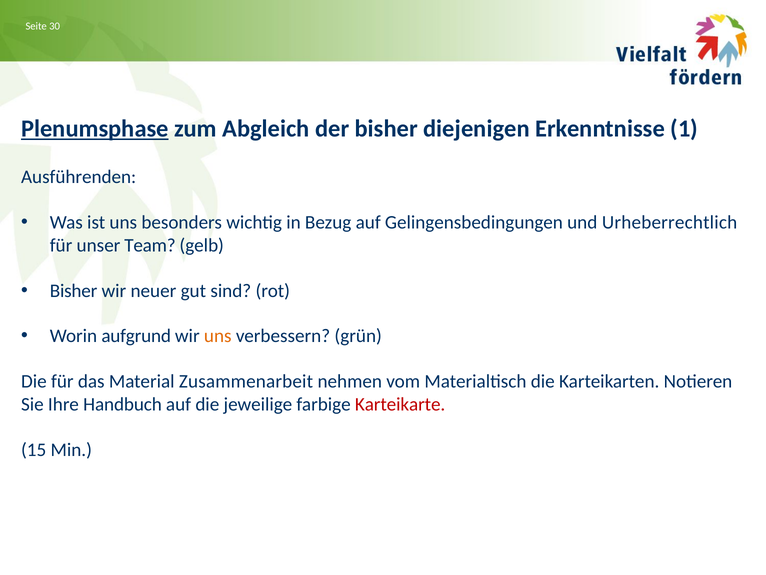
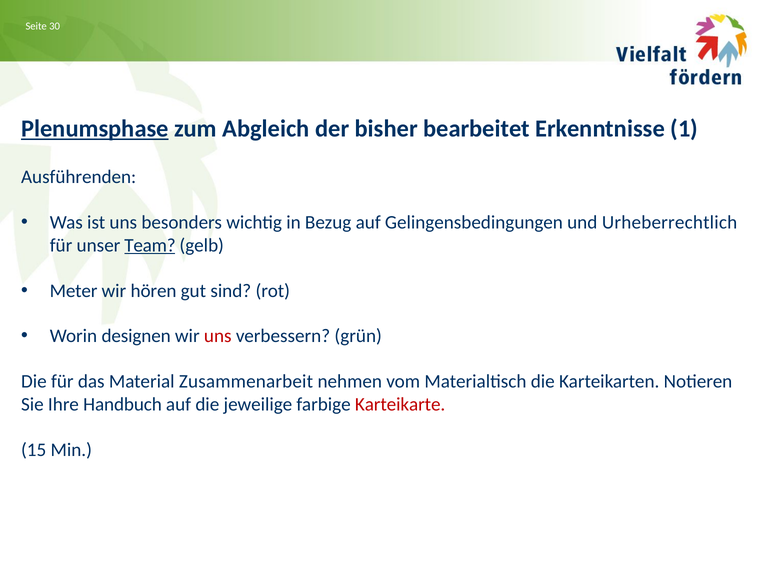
diejenigen: diejenigen -> bearbeitet
Team underline: none -> present
Bisher at (74, 290): Bisher -> Meter
neuer: neuer -> hören
aufgrund: aufgrund -> designen
uns at (218, 336) colour: orange -> red
